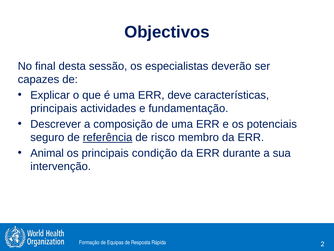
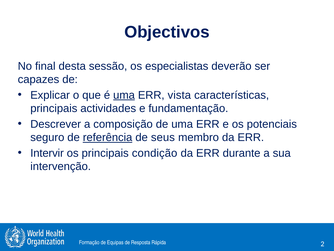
uma at (124, 95) underline: none -> present
deve: deve -> vista
risco: risco -> seus
Animal: Animal -> Intervir
